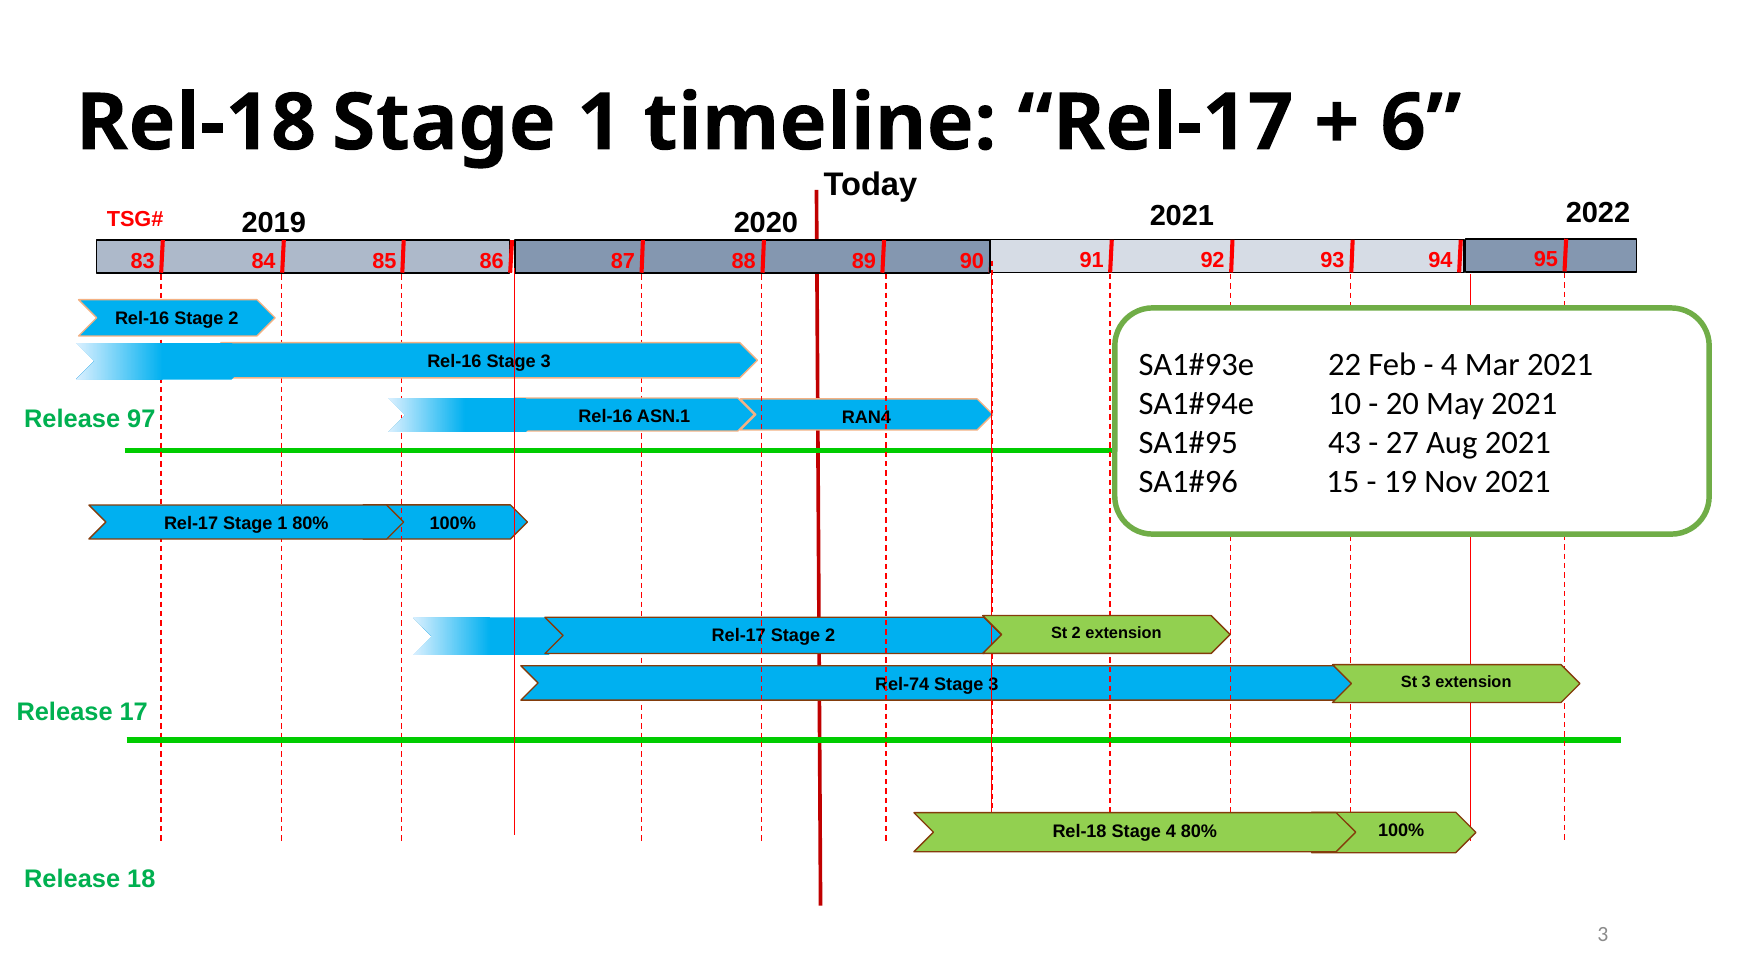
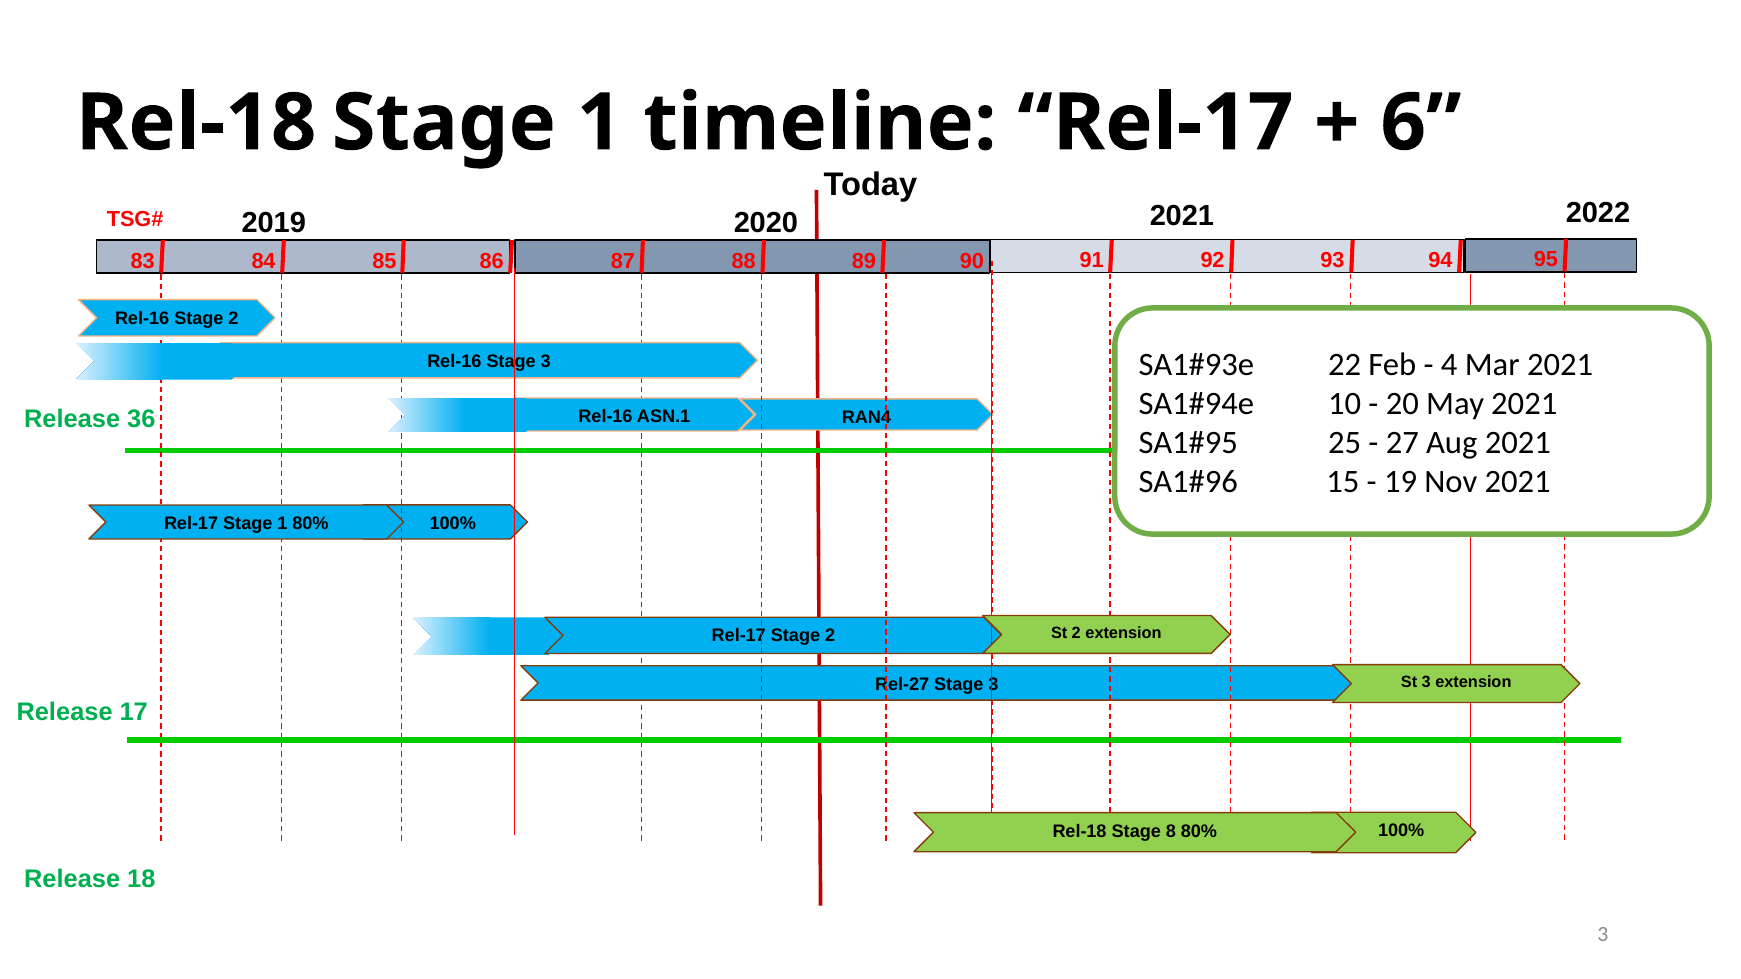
97: 97 -> 36
43: 43 -> 25
Rel-74: Rel-74 -> Rel-27
Stage 4: 4 -> 8
